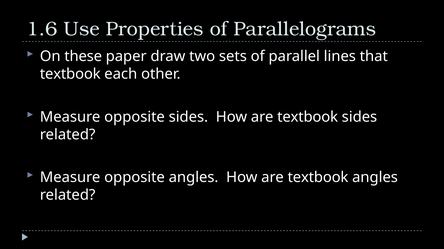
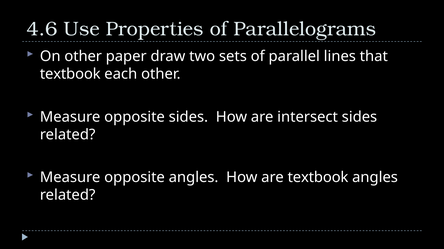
1.6: 1.6 -> 4.6
On these: these -> other
sides How are textbook: textbook -> intersect
